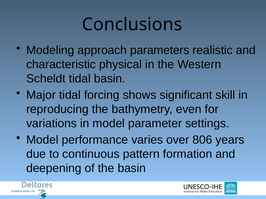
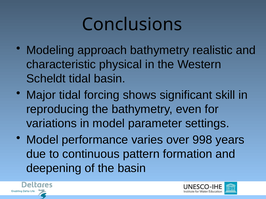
approach parameters: parameters -> bathymetry
806: 806 -> 998
